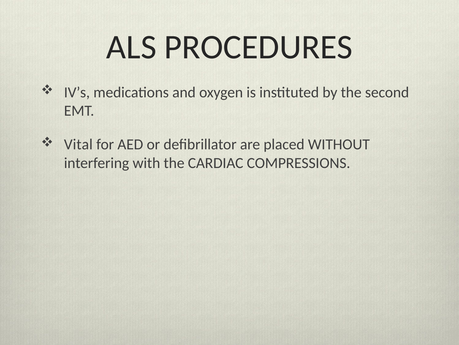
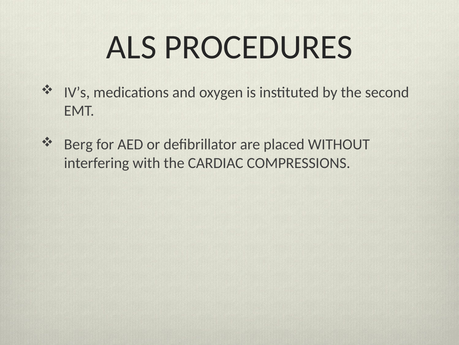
Vital: Vital -> Berg
